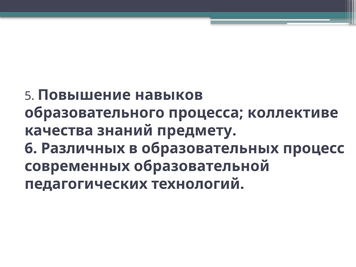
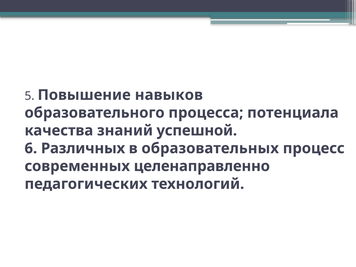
коллективе: коллективе -> потенциала
предмету: предмету -> успешной
образовательной: образовательной -> целенаправленно
